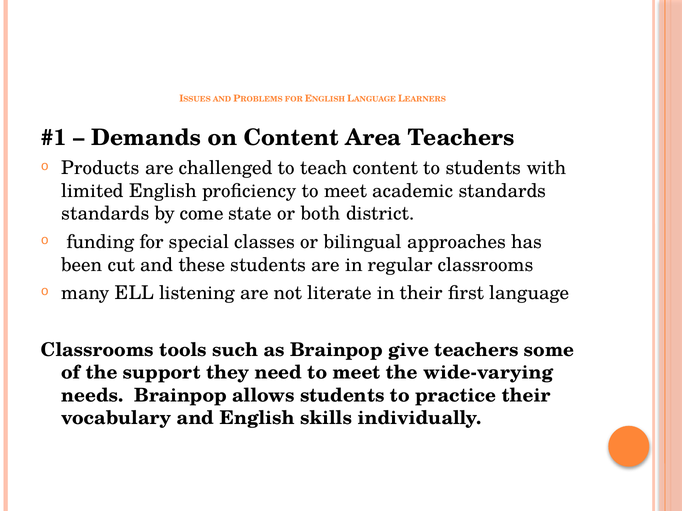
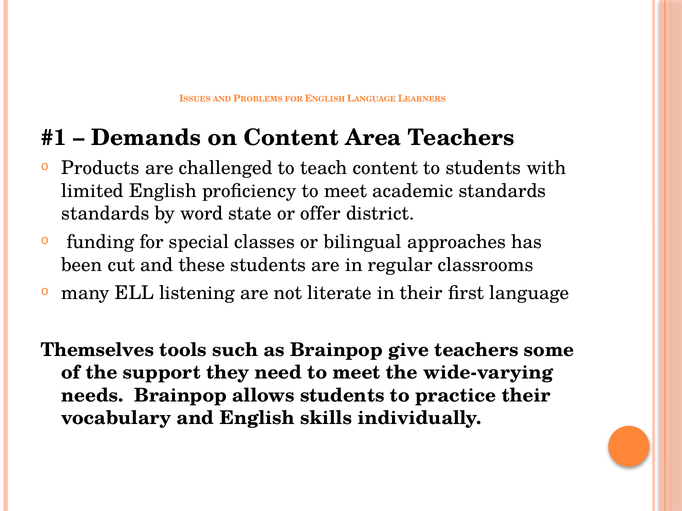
come: come -> word
both: both -> offer
Classrooms at (97, 350): Classrooms -> Themselves
